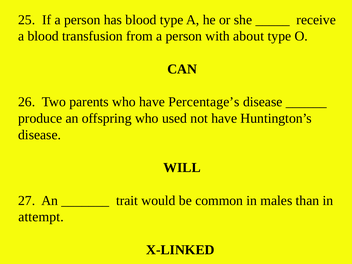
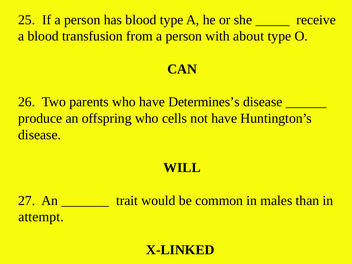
Percentage’s: Percentage’s -> Determines’s
used: used -> cells
